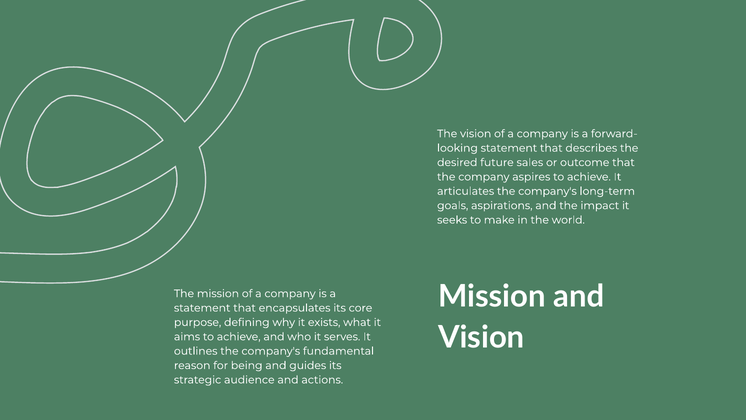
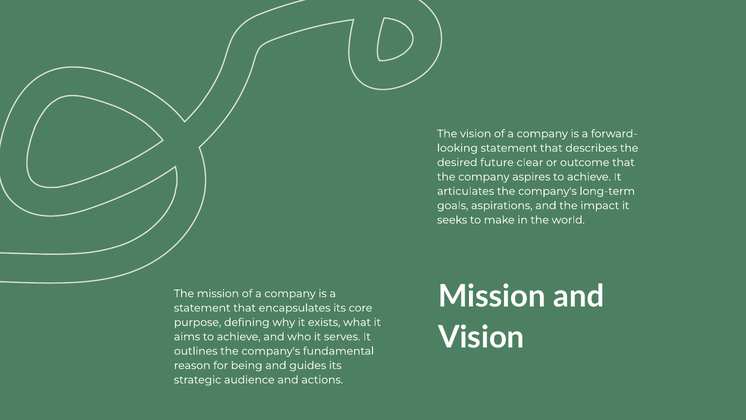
sales: sales -> clear
